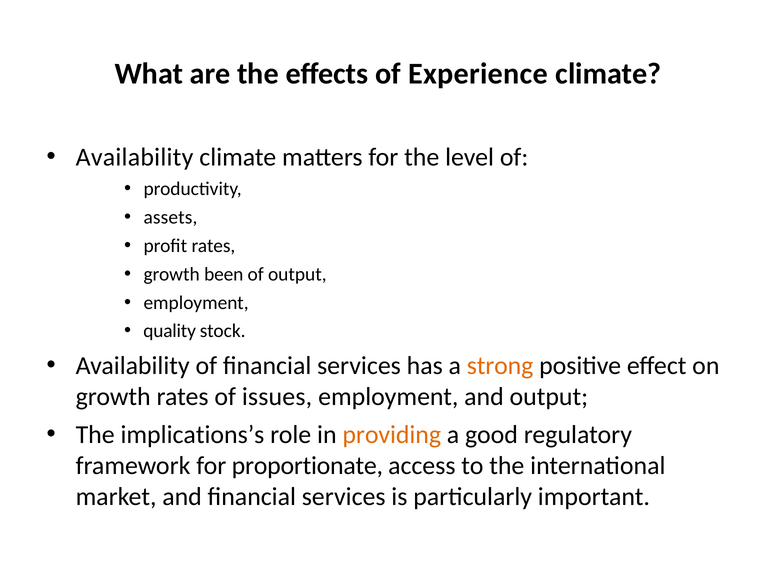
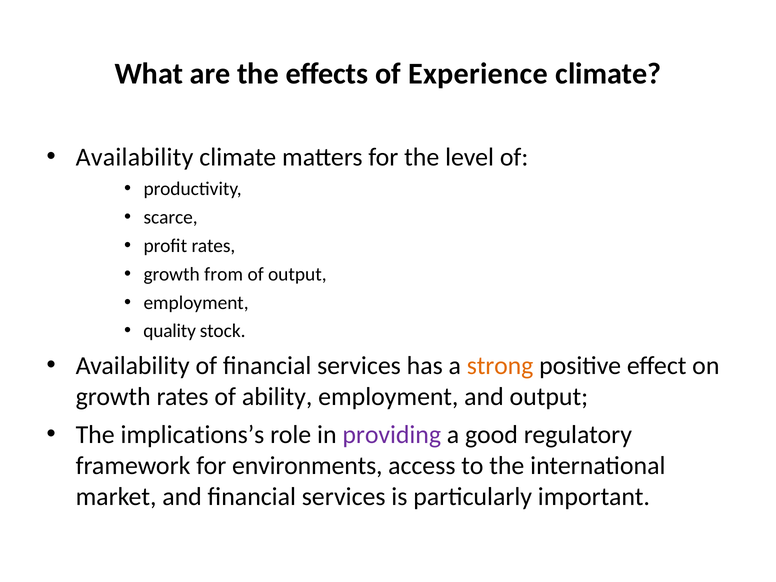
assets: assets -> scarce
been: been -> from
issues: issues -> ability
providing colour: orange -> purple
proportionate: proportionate -> environments
